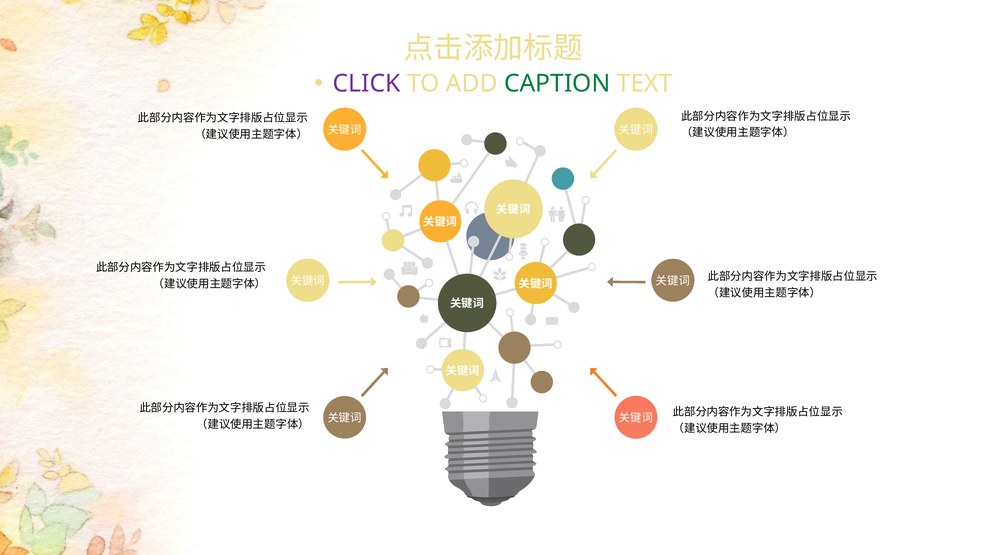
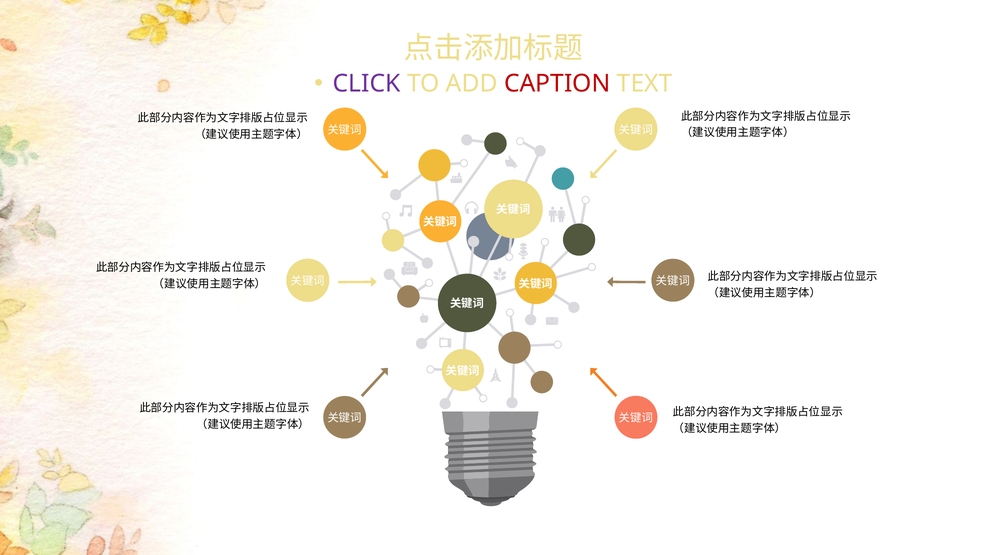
CAPTION colour: green -> red
